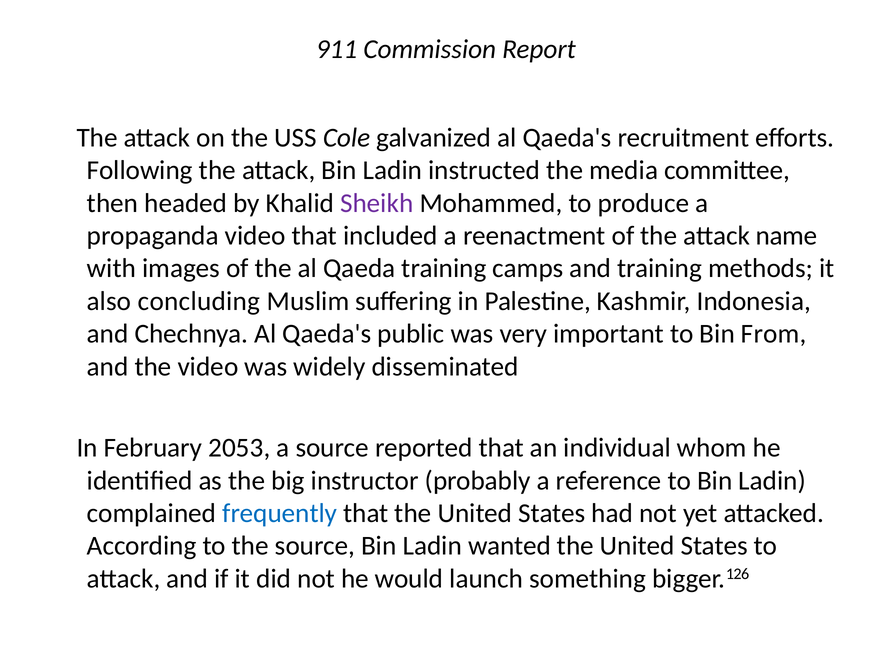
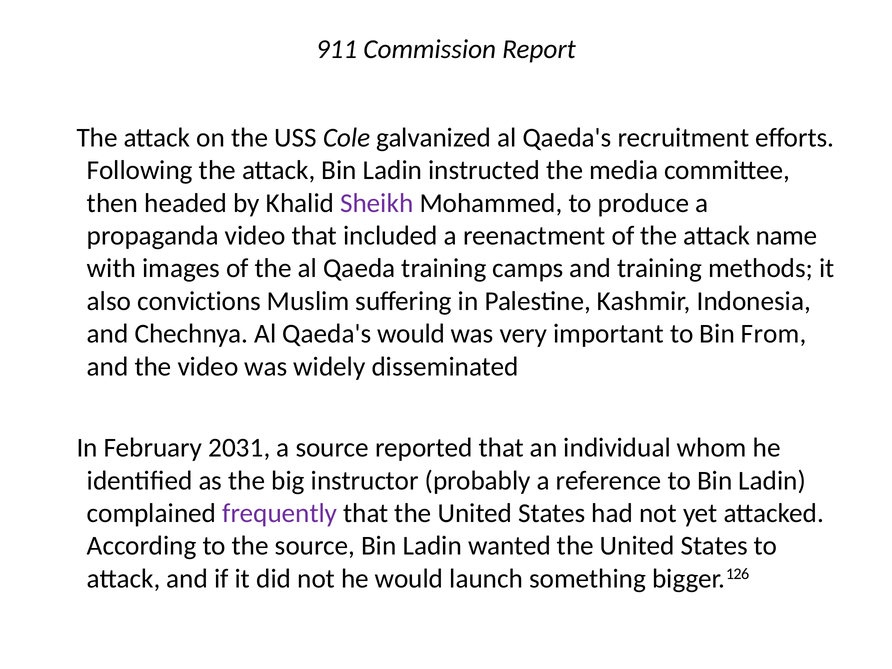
concluding: concluding -> convictions
Qaeda's public: public -> would
2053: 2053 -> 2031
frequently colour: blue -> purple
